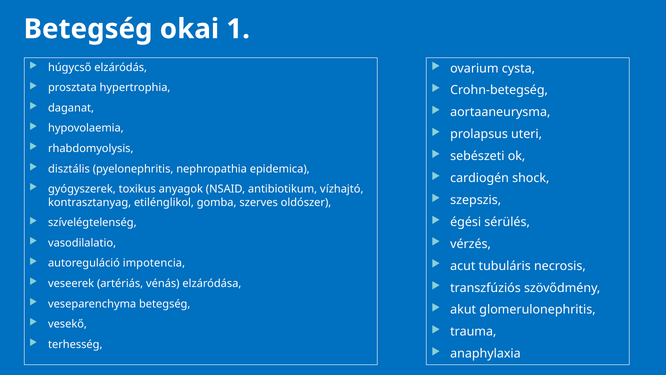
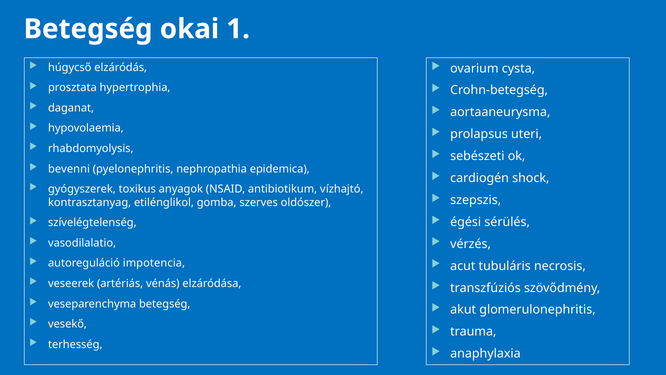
disztális: disztális -> bevenni
